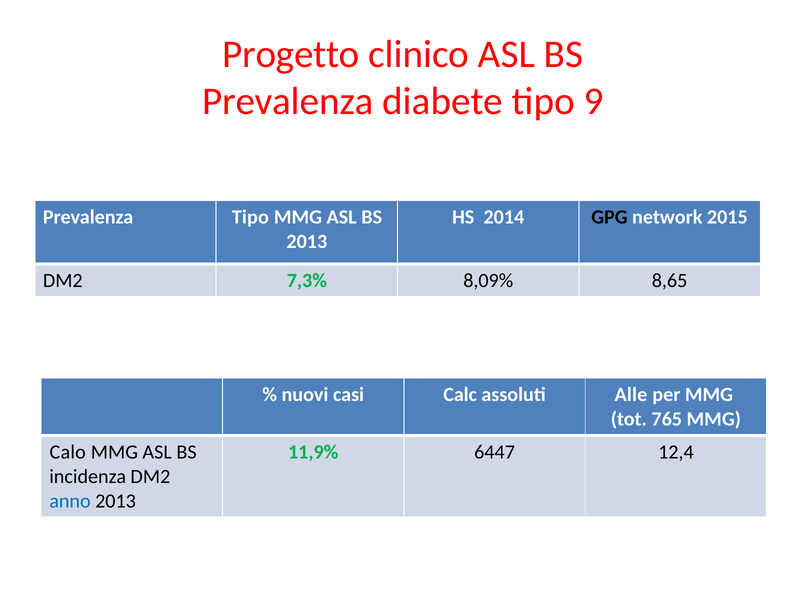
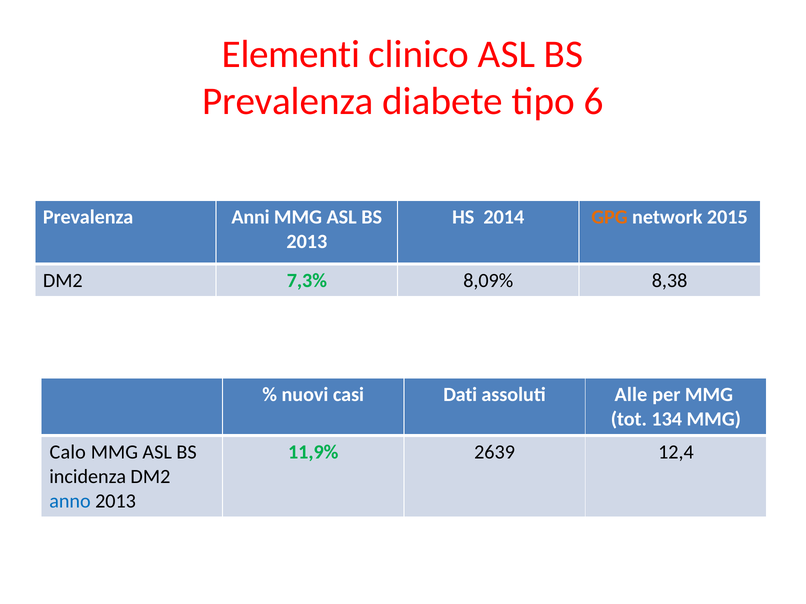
Progetto: Progetto -> Elementi
9: 9 -> 6
Prevalenza Tipo: Tipo -> Anni
GPG colour: black -> orange
8,65: 8,65 -> 8,38
Calc: Calc -> Dati
765: 765 -> 134
6447: 6447 -> 2639
